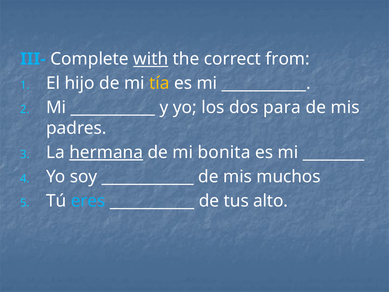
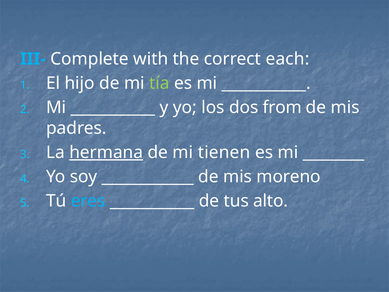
with underline: present -> none
from: from -> each
tía colour: yellow -> light green
para: para -> from
bonita: bonita -> tienen
muchos: muchos -> moreno
